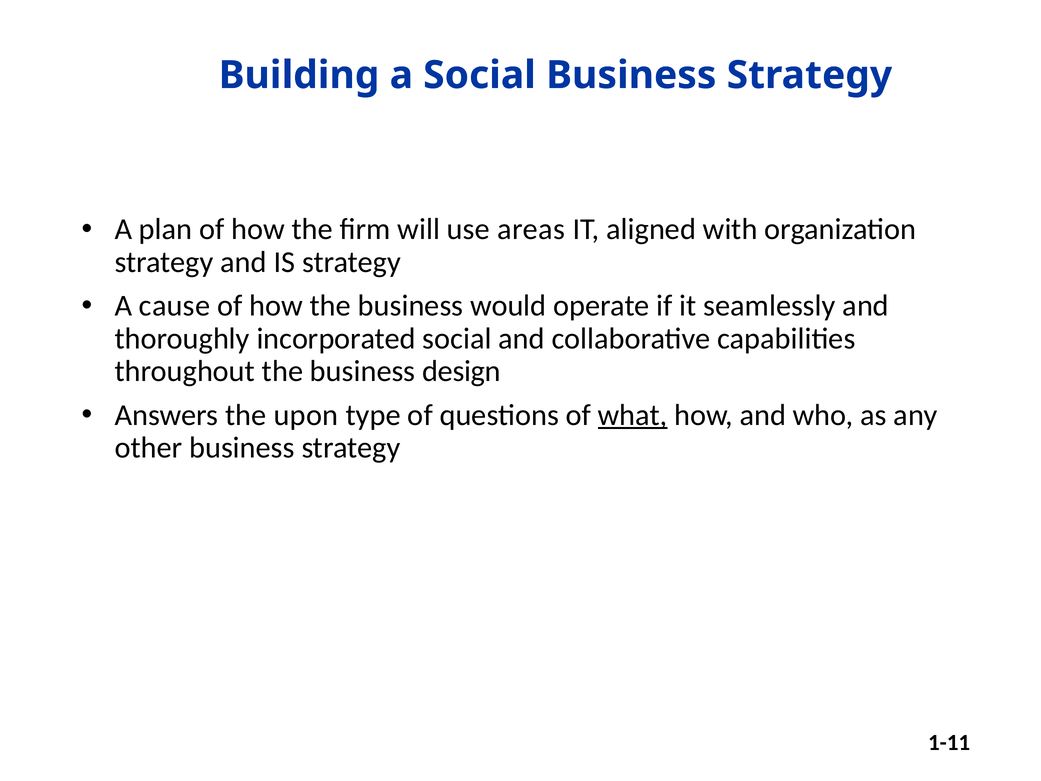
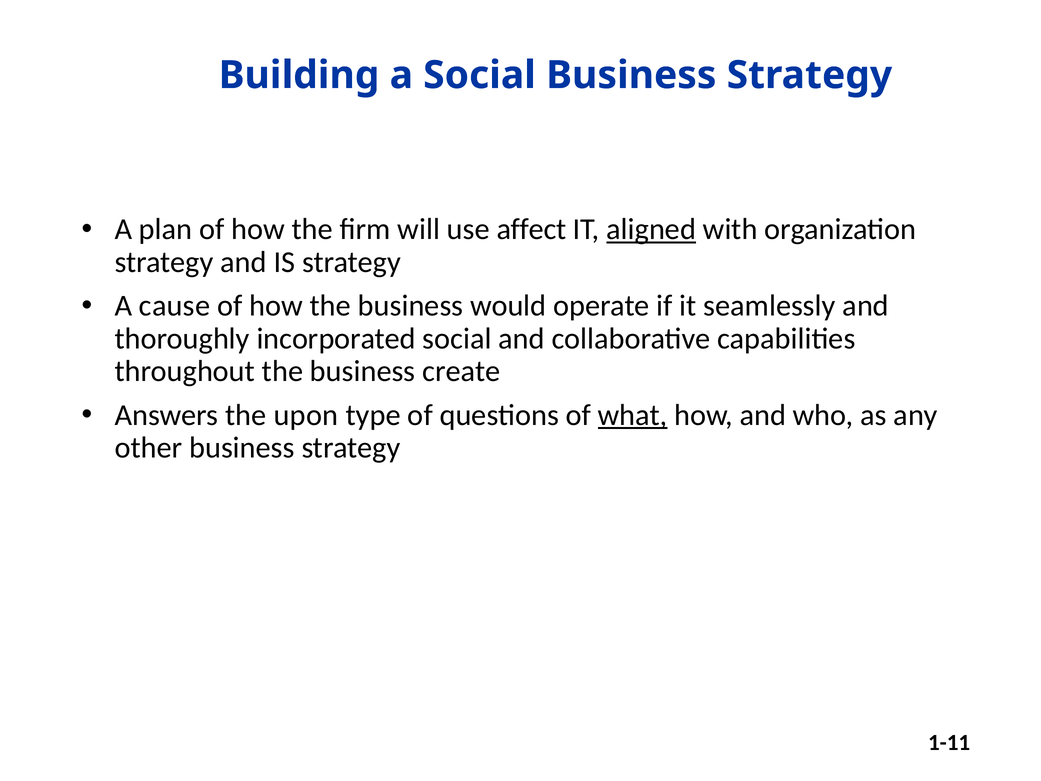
areas: areas -> affect
aligned underline: none -> present
design: design -> create
